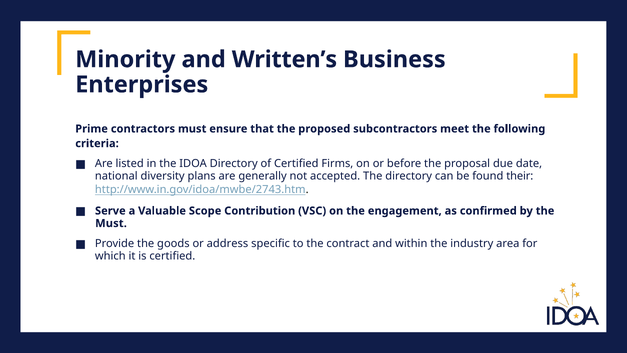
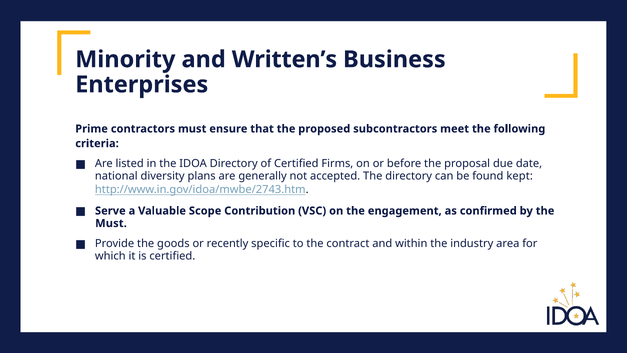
their: their -> kept
address: address -> recently
